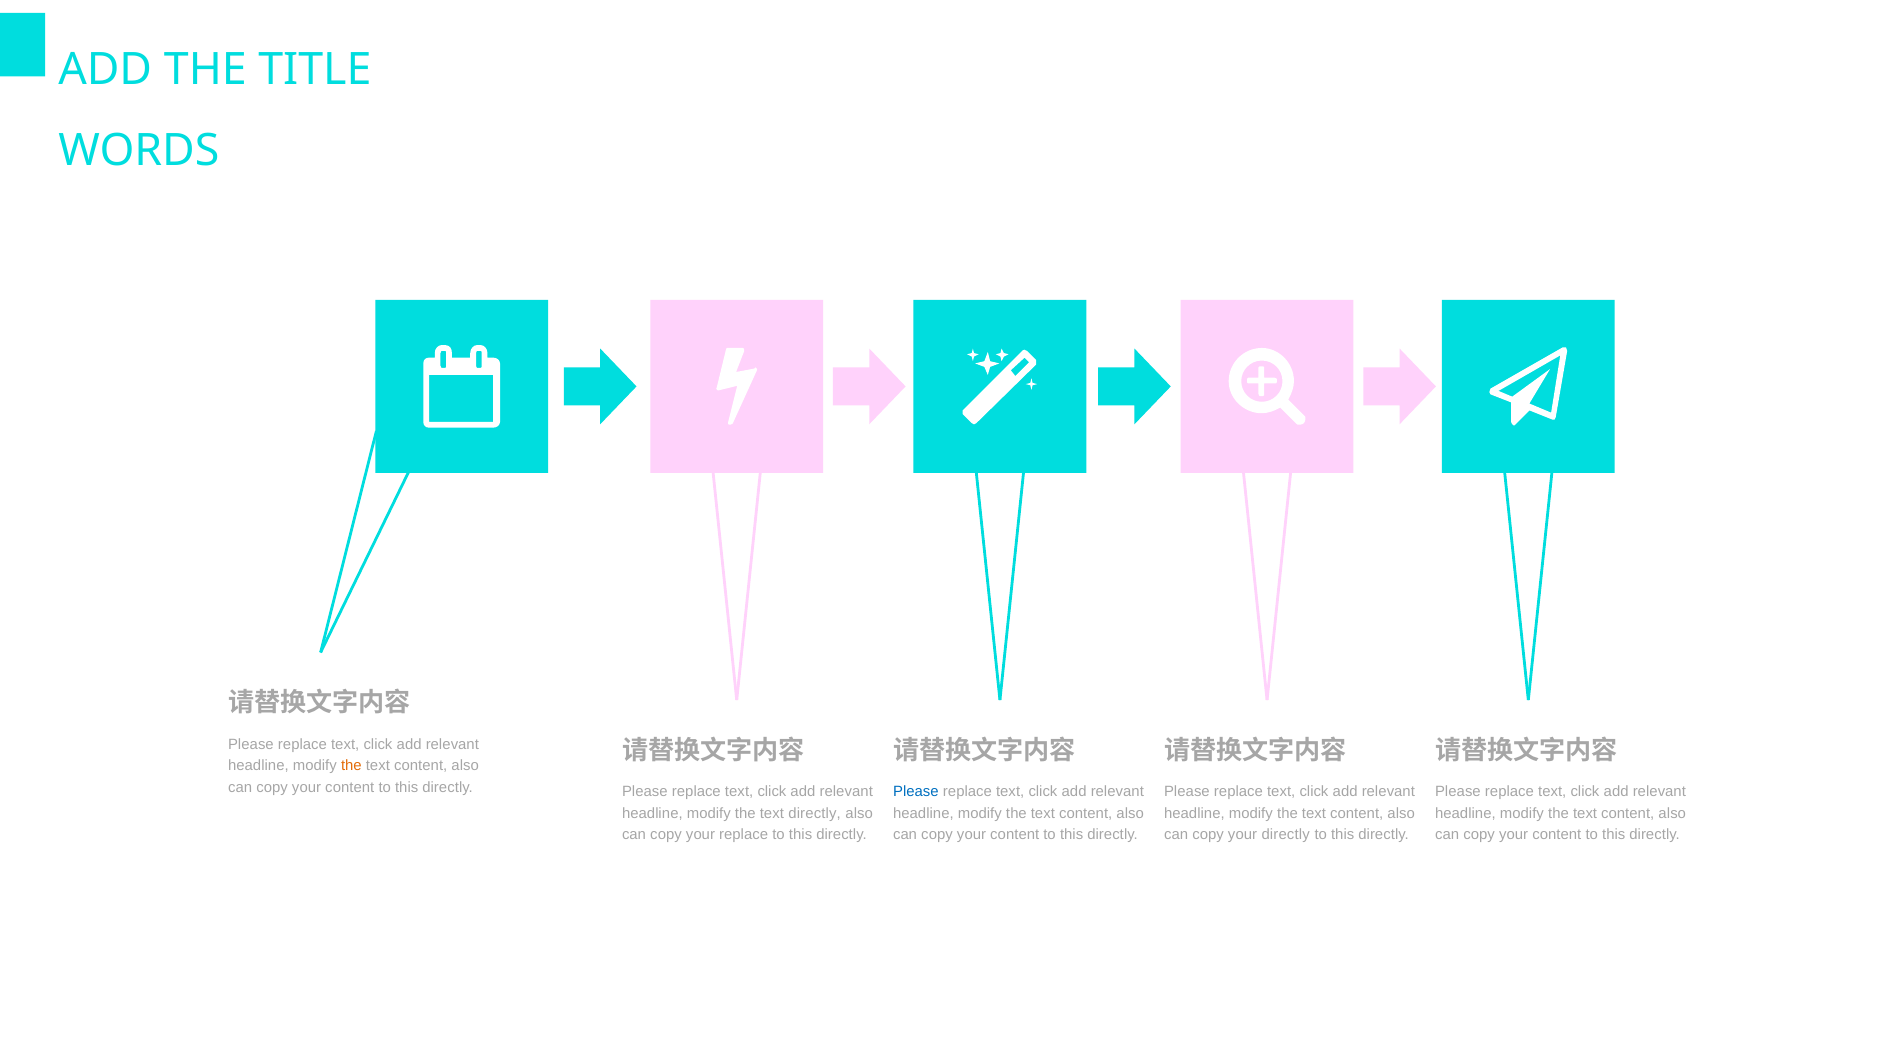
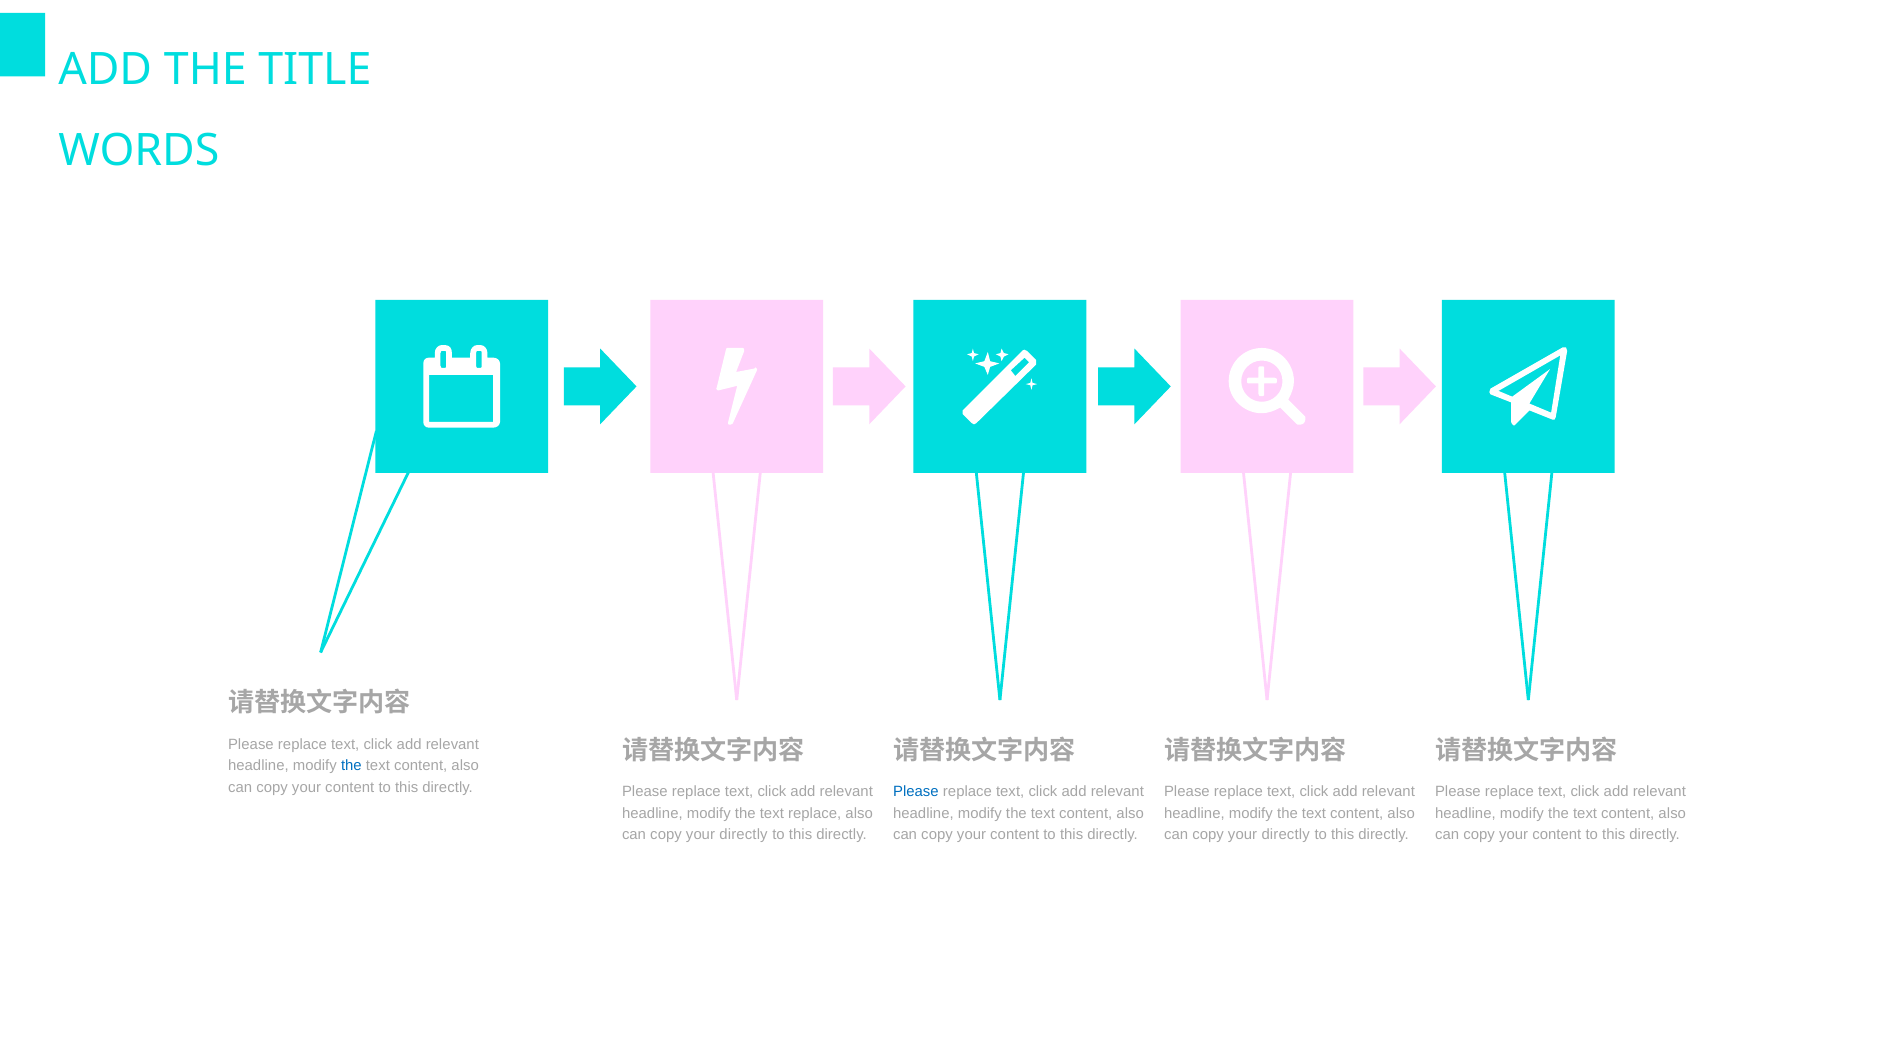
the at (351, 766) colour: orange -> blue
text directly: directly -> replace
replace at (744, 835): replace -> directly
